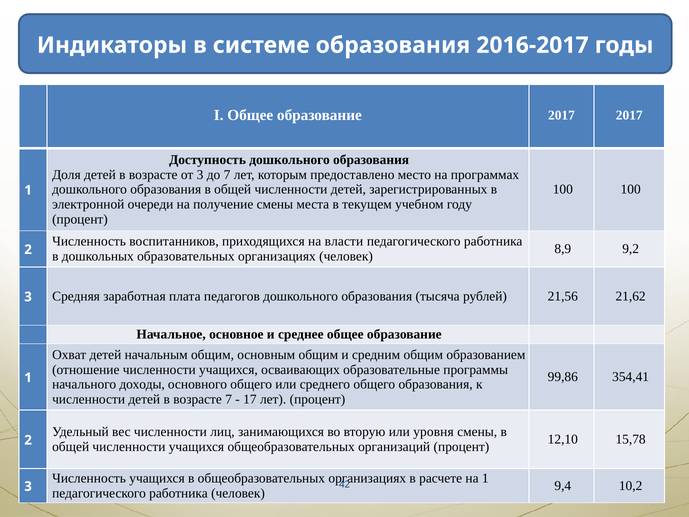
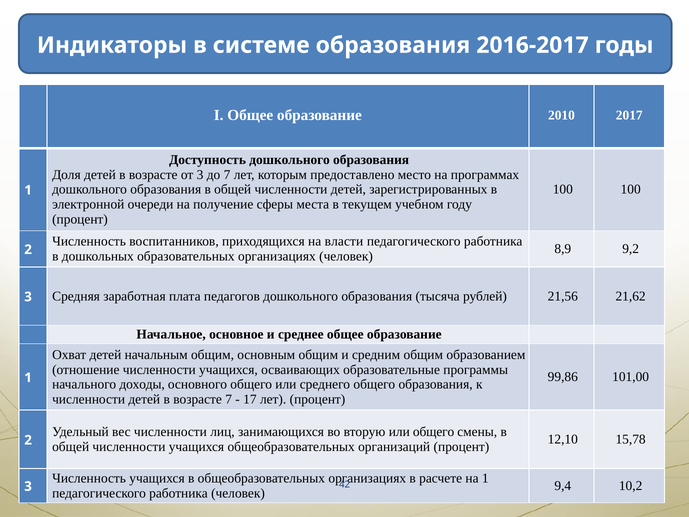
образование 2017: 2017 -> 2010
получение смены: смены -> сферы
354,41: 354,41 -> 101,00
или уровня: уровня -> общего
